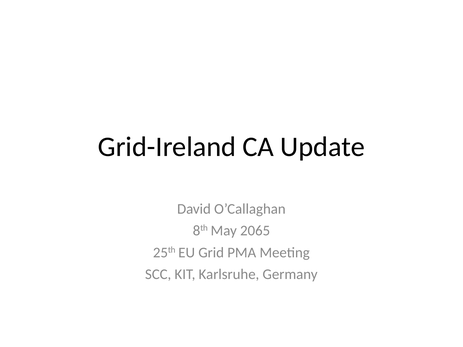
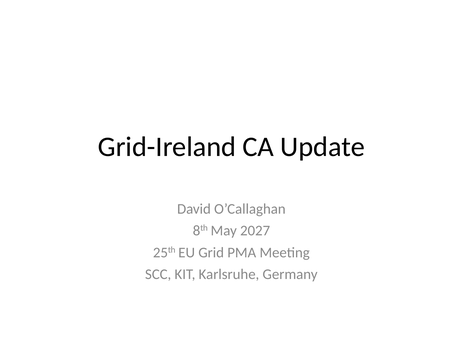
2065: 2065 -> 2027
